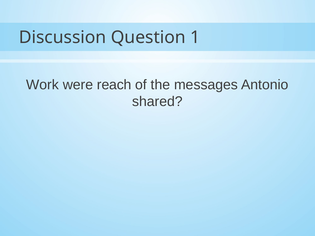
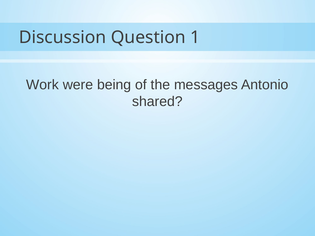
reach: reach -> being
